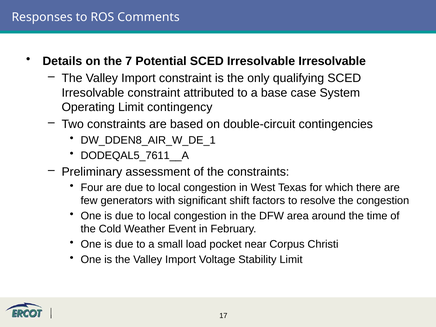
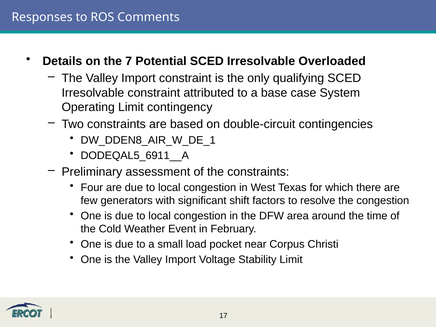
Irresolvable Irresolvable: Irresolvable -> Overloaded
DODEQAL5_7611__A: DODEQAL5_7611__A -> DODEQAL5_6911__A
